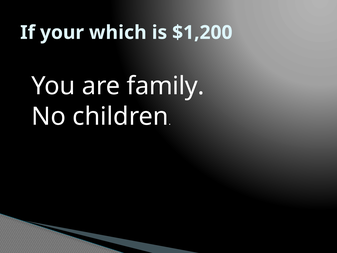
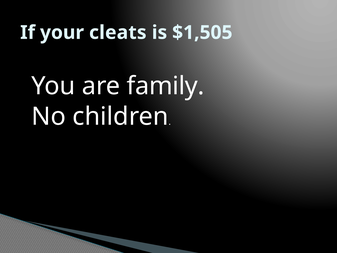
which: which -> cleats
$1,200: $1,200 -> $1,505
